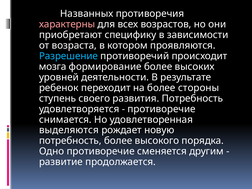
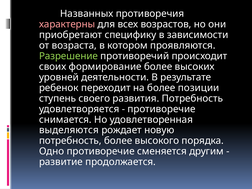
Разрешение colour: light blue -> light green
мозга: мозга -> своих
стороны: стороны -> позиции
